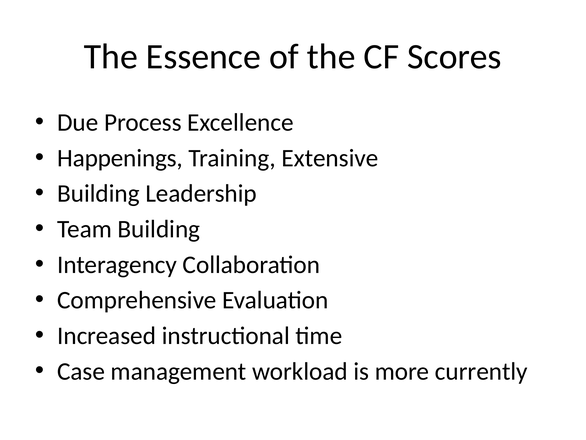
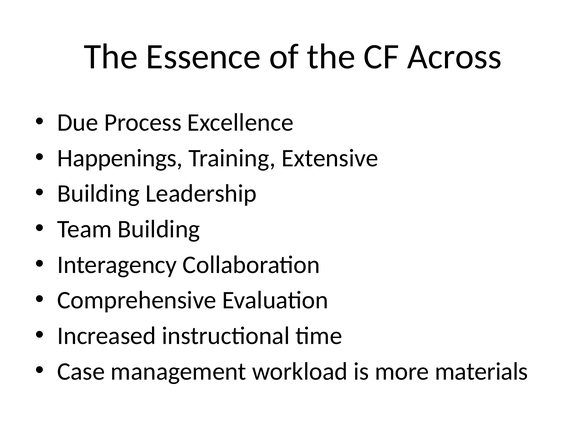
Scores: Scores -> Across
currently: currently -> materials
